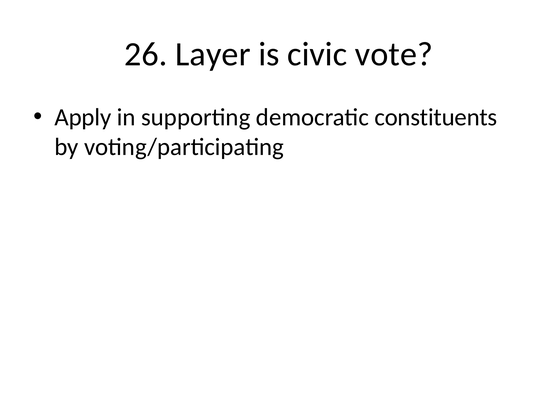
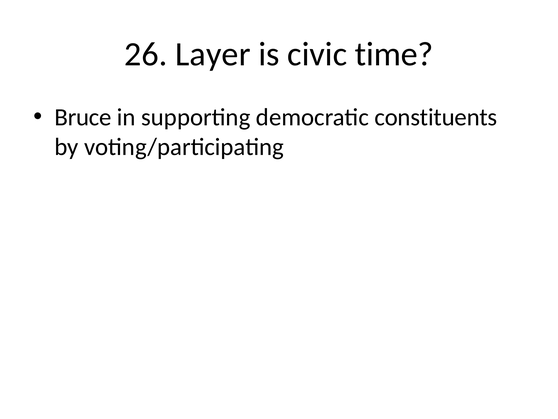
vote: vote -> time
Apply: Apply -> Bruce
